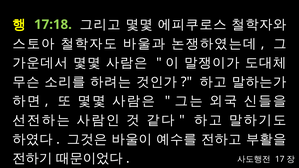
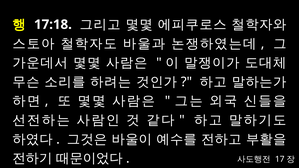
17:18 colour: light green -> white
